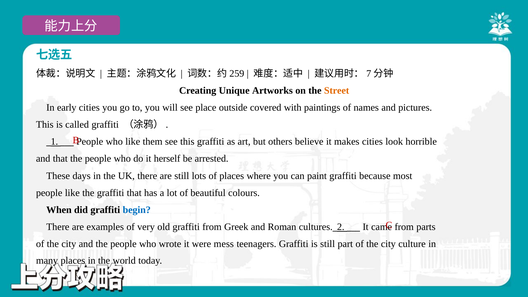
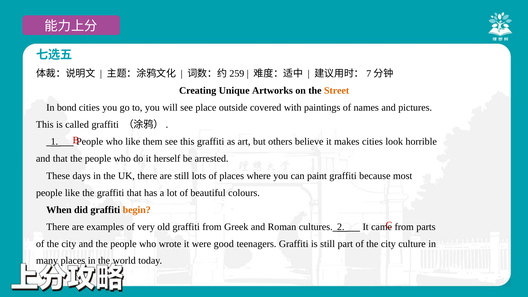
early: early -> bond
begin colour: blue -> orange
mess: mess -> good
